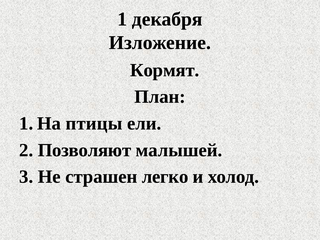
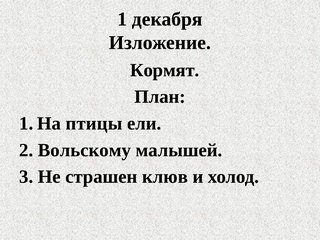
Позволяют: Позволяют -> Вольскому
легко: легко -> клюв
